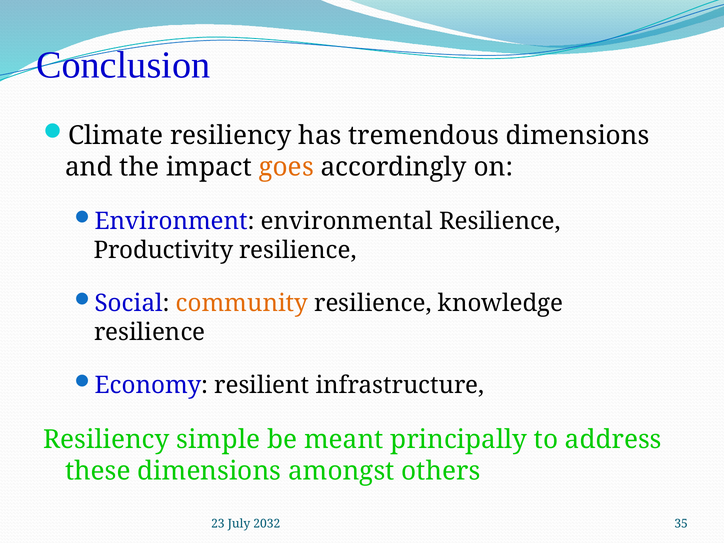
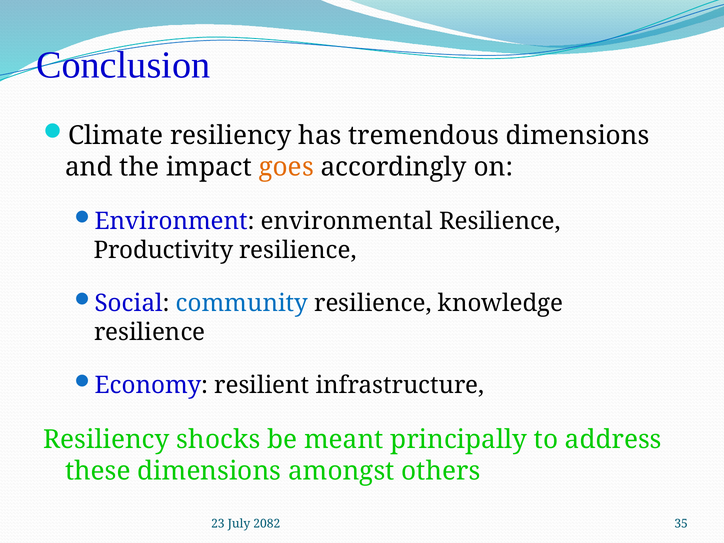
community colour: orange -> blue
simple: simple -> shocks
2032: 2032 -> 2082
